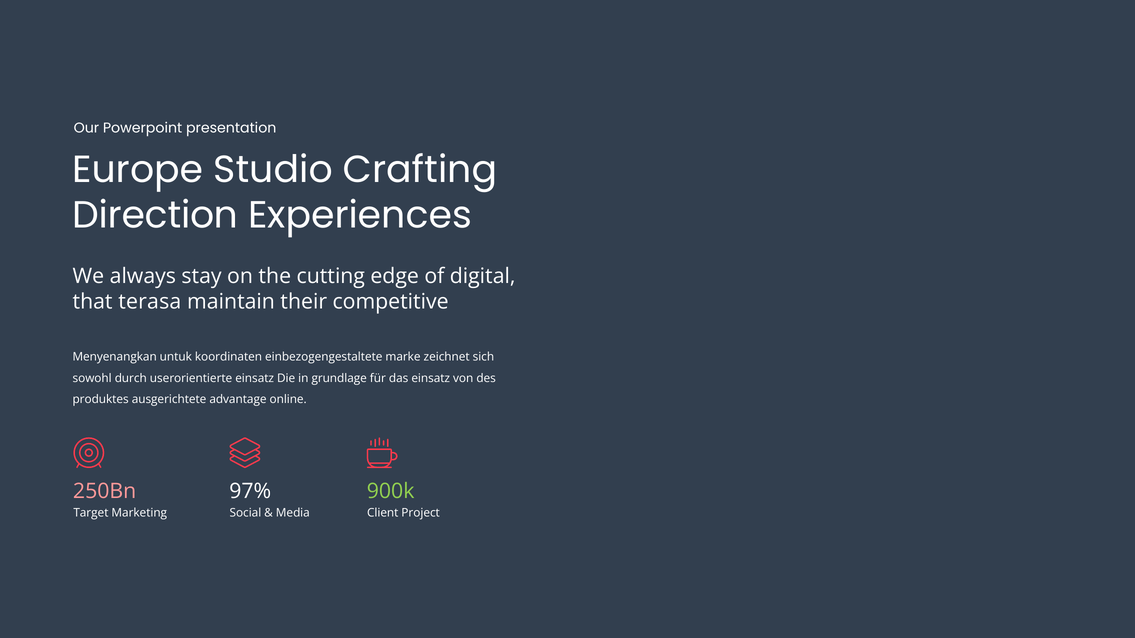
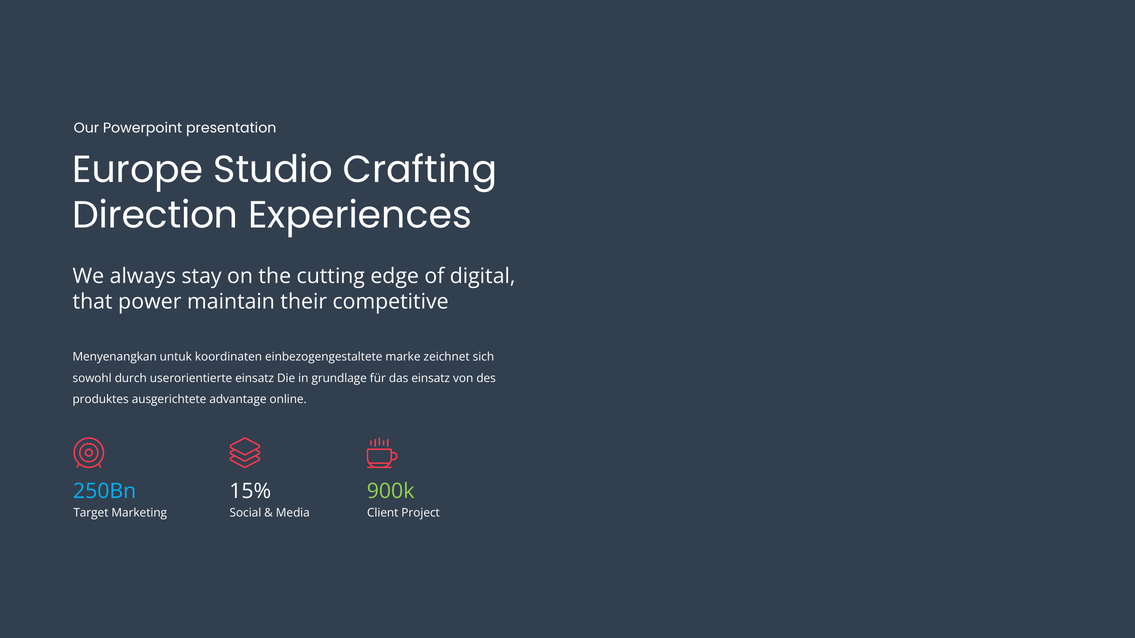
terasa: terasa -> power
250Bn colour: pink -> light blue
97%: 97% -> 15%
